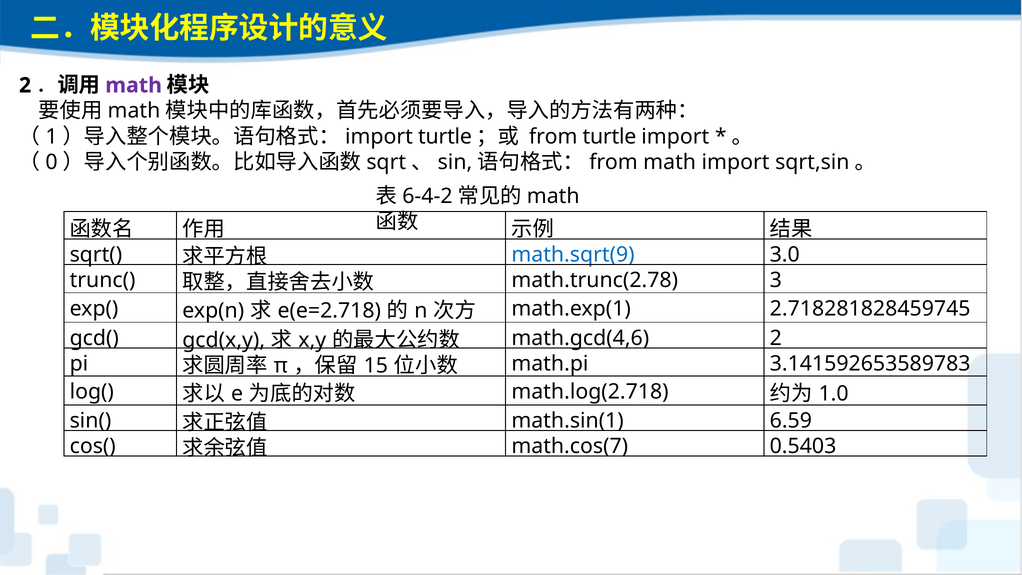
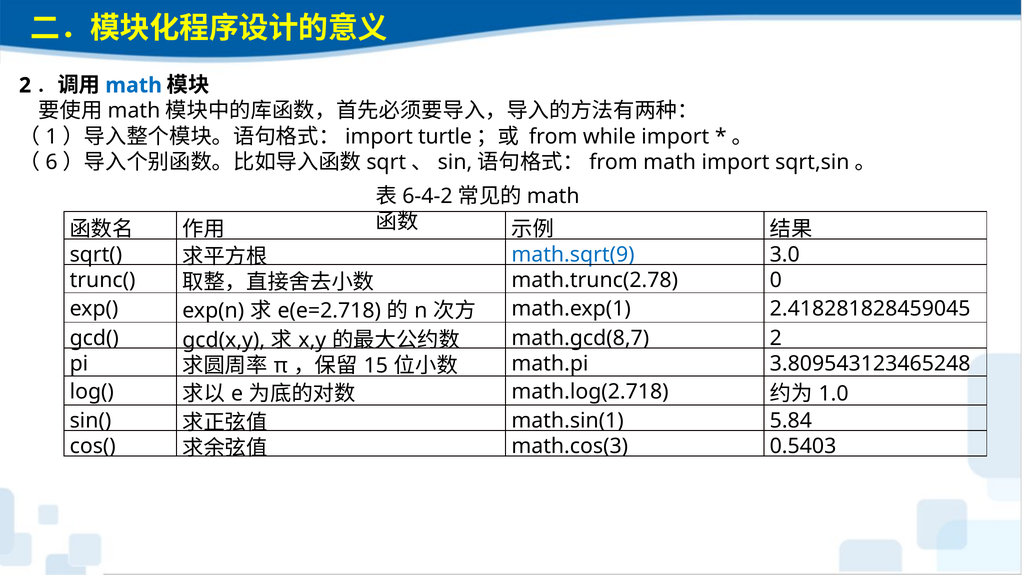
math at (134, 85) colour: purple -> blue
from turtle: turtle -> while
0: 0 -> 6
3: 3 -> 0
2.718281828459745: 2.718281828459745 -> 2.418281828459045
math.gcd(4,6: math.gcd(4,6 -> math.gcd(8,7
3.141592653589783: 3.141592653589783 -> 3.809543123465248
6.59: 6.59 -> 5.84
math.cos(7: math.cos(7 -> math.cos(3
